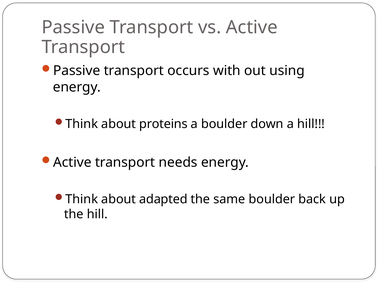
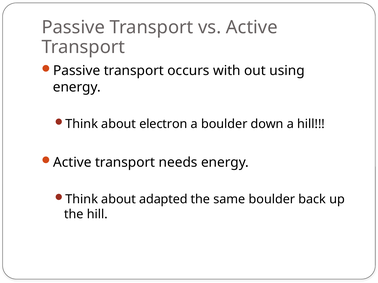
proteins: proteins -> electron
